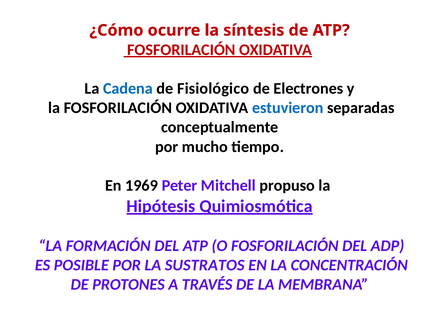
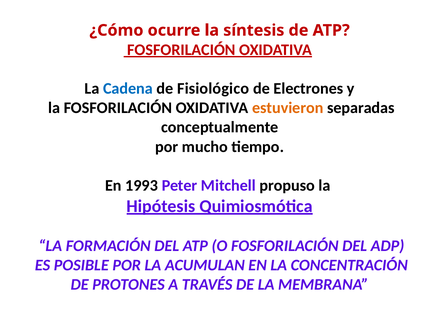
estuvieron colour: blue -> orange
1969: 1969 -> 1993
SUSTRATOS: SUSTRATOS -> ACUMULAN
